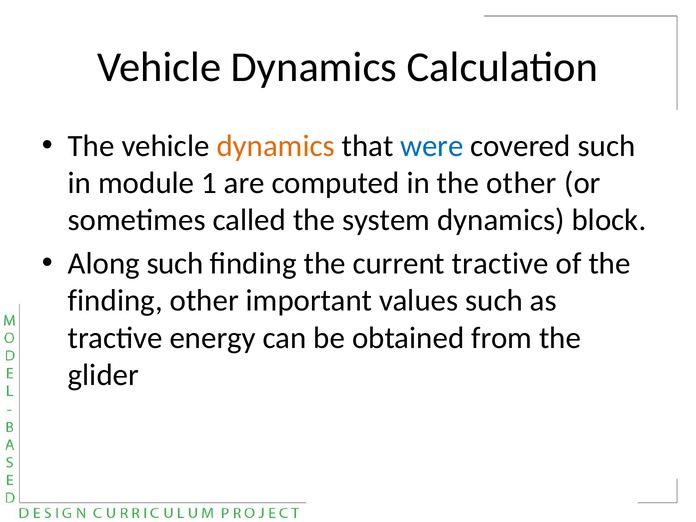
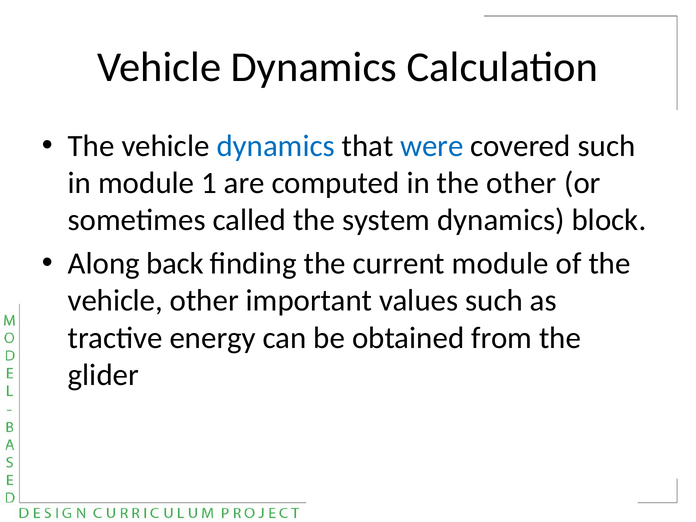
dynamics at (276, 146) colour: orange -> blue
Along such: such -> back
current tractive: tractive -> module
finding at (115, 301): finding -> vehicle
